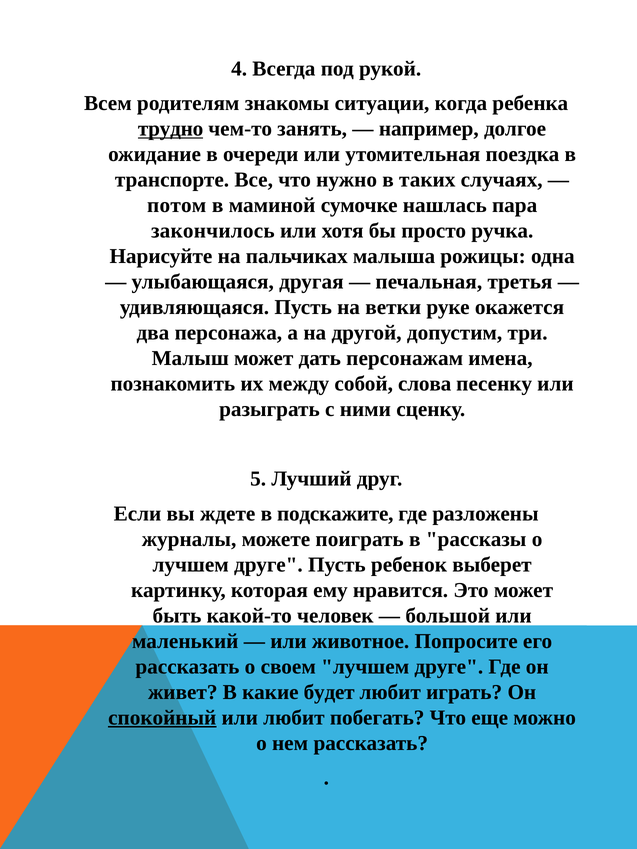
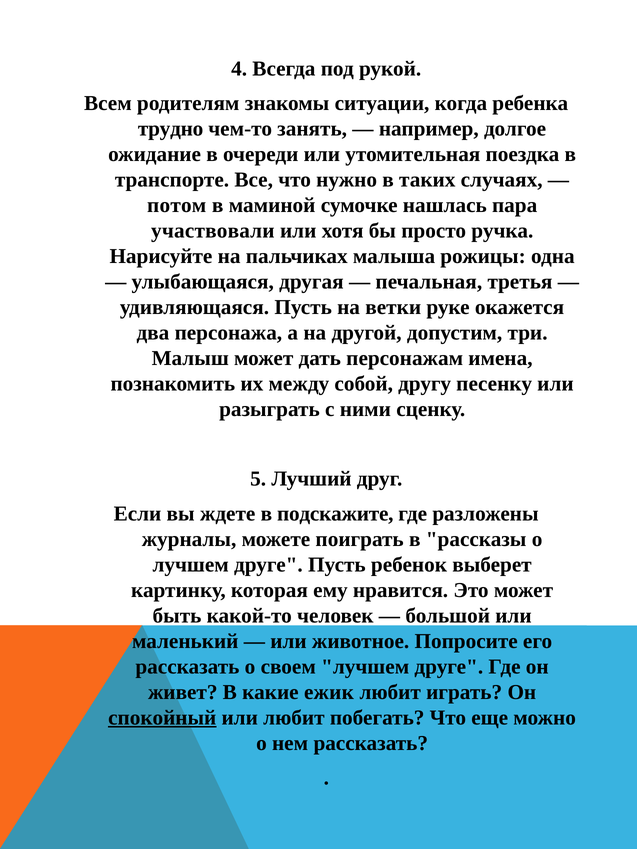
трудно underline: present -> none
закончилось: закончилось -> участвовали
слова: слова -> другу
будет: будет -> ежик
